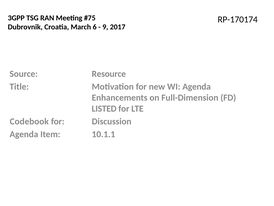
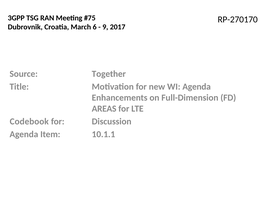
RP-170174: RP-170174 -> RP-270170
Resource: Resource -> Together
LISTED: LISTED -> AREAS
